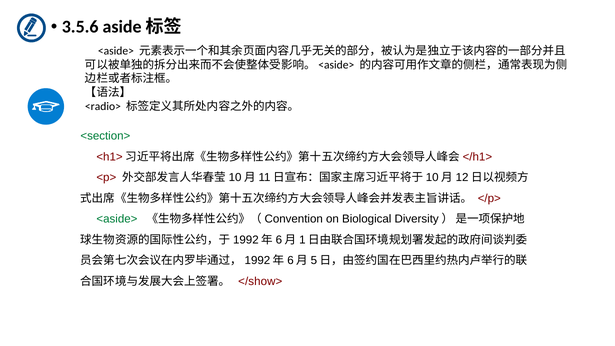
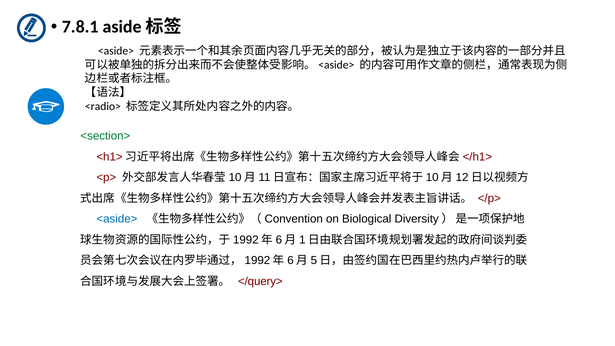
3.5.6: 3.5.6 -> 7.8.1
<aside> at (117, 219) colour: green -> blue
</show>: </show> -> </query>
